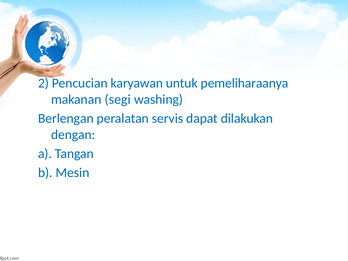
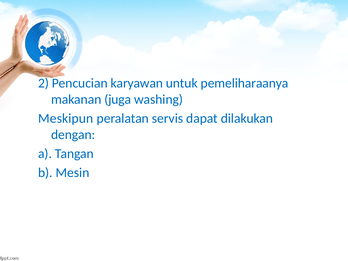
segi: segi -> juga
Berlengan: Berlengan -> Meskipun
